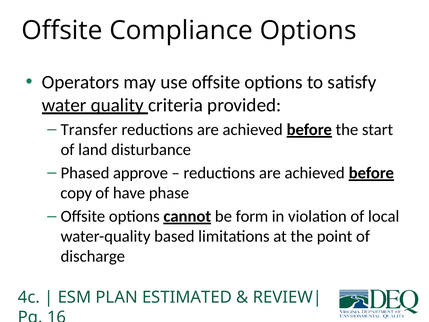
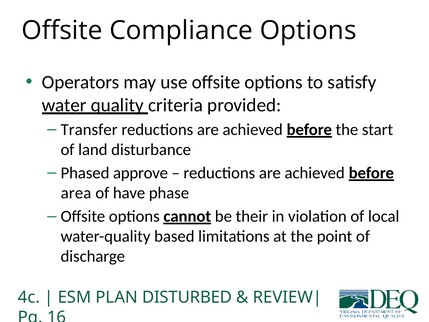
copy: copy -> area
form: form -> their
ESTIMATED: ESTIMATED -> DISTURBED
